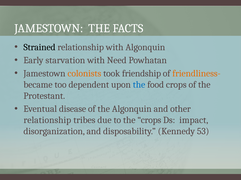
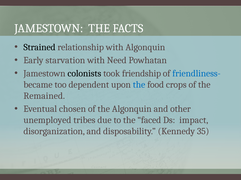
colonists colour: orange -> black
friendliness- colour: orange -> blue
Protestant: Protestant -> Remained
disease: disease -> chosen
relationship at (47, 121): relationship -> unemployed
the crops: crops -> faced
53: 53 -> 35
